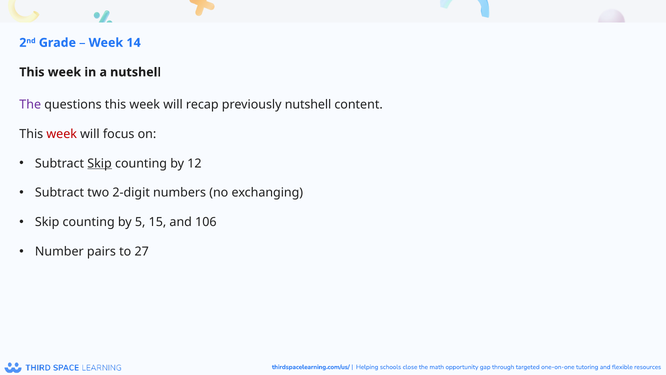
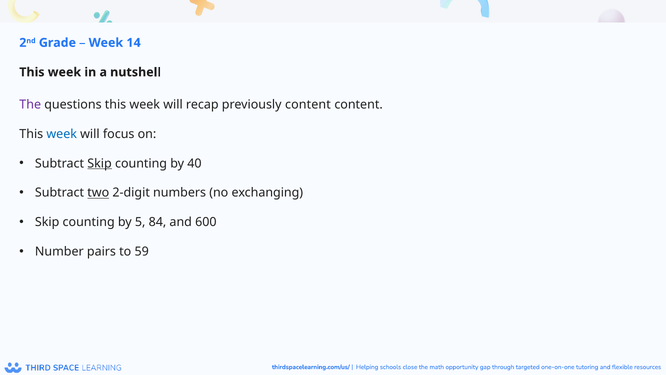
previously nutshell: nutshell -> content
week at (62, 134) colour: red -> blue
12: 12 -> 40
two underline: none -> present
15: 15 -> 84
106: 106 -> 600
27: 27 -> 59
